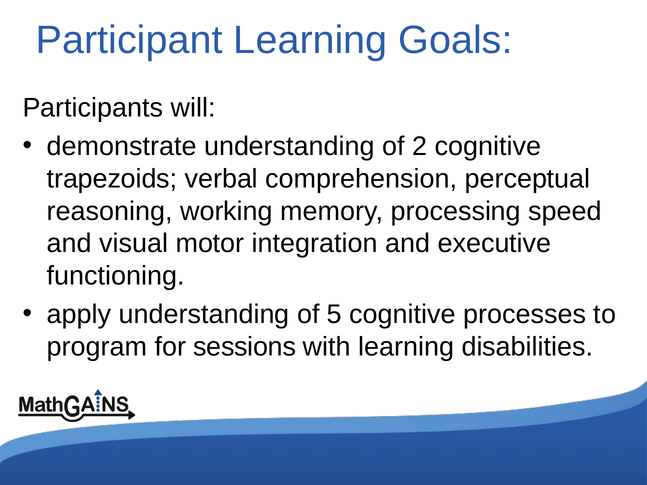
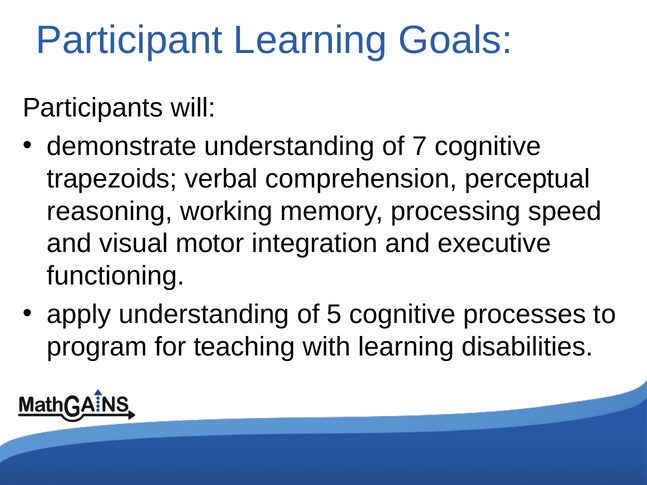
2: 2 -> 7
sessions: sessions -> teaching
